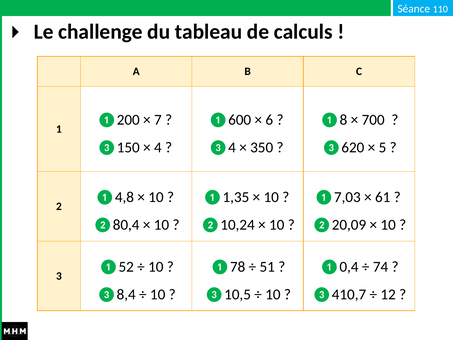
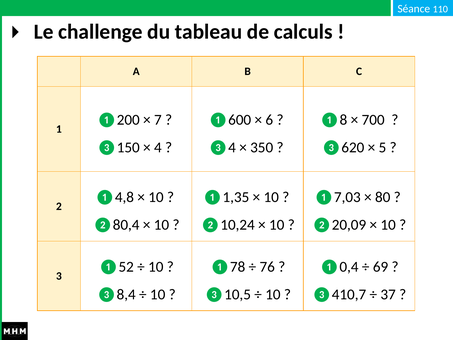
61: 61 -> 80
51: 51 -> 76
74: 74 -> 69
12: 12 -> 37
